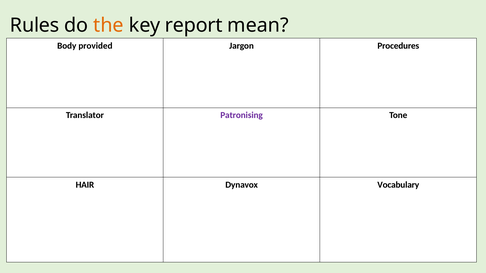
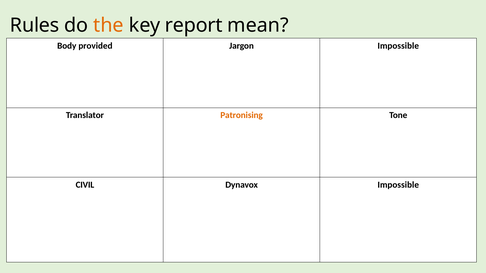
Jargon Procedures: Procedures -> Impossible
Patronising colour: purple -> orange
HAIR: HAIR -> CIVIL
Dynavox Vocabulary: Vocabulary -> Impossible
